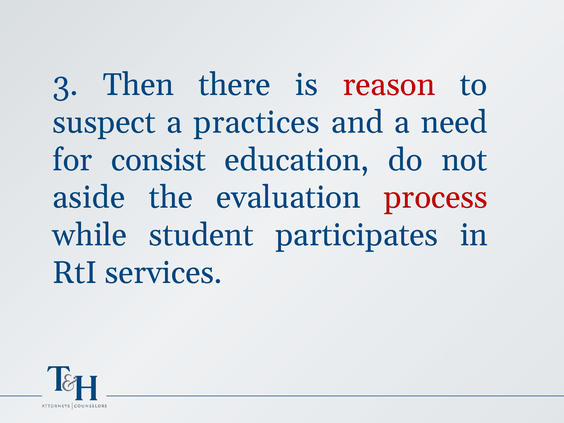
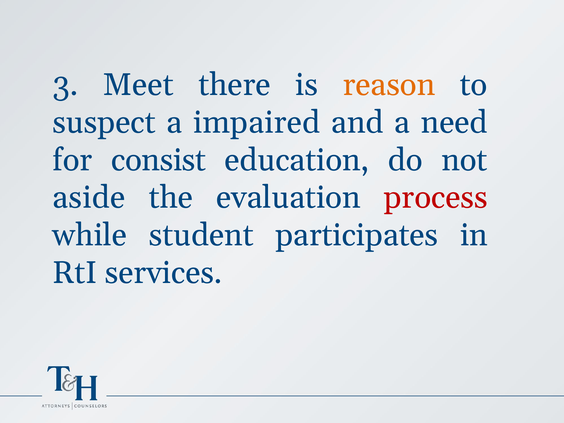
Then: Then -> Meet
reason colour: red -> orange
practices: practices -> impaired
